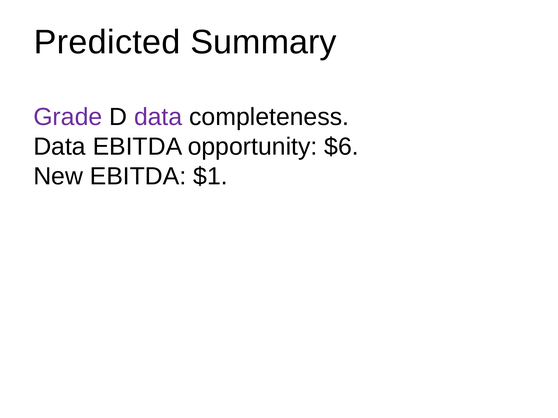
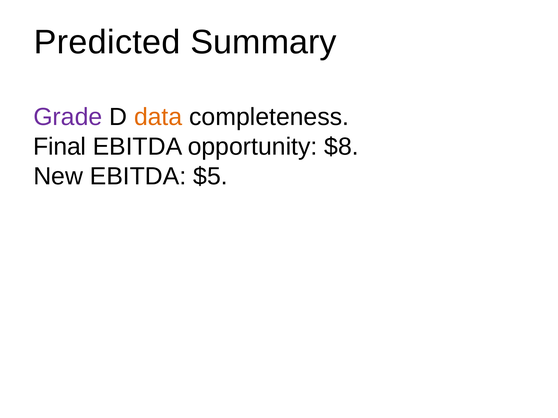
data at (158, 117) colour: purple -> orange
Data at (60, 147): Data -> Final
$6: $6 -> $8
$1: $1 -> $5
